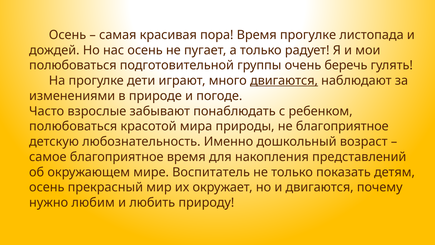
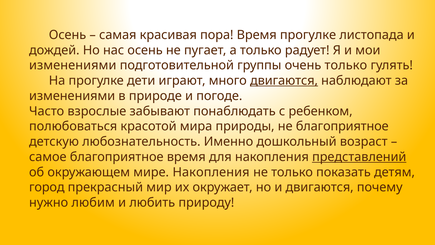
полюбоваться at (73, 65): полюбоваться -> изменениями
очень беречь: беречь -> только
представлений underline: none -> present
мире Воспитатель: Воспитатель -> Накопления
осень at (47, 187): осень -> город
